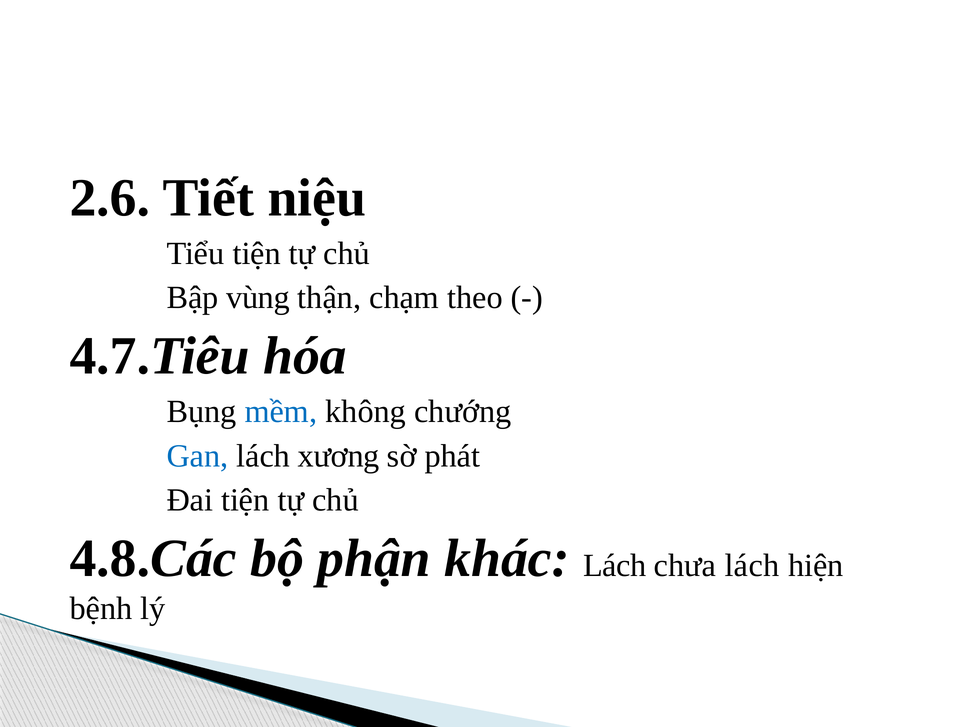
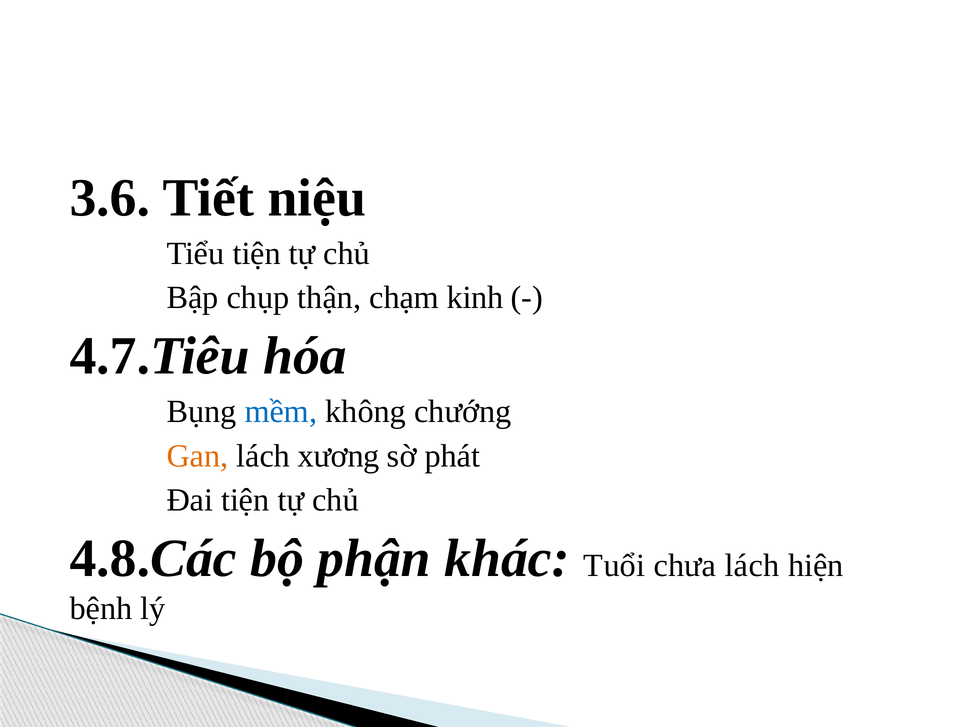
2.6: 2.6 -> 3.6
vùng: vùng -> chụp
theo: theo -> kinh
Gan colour: blue -> orange
khác Lách: Lách -> Tuổi
